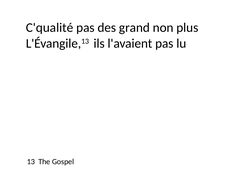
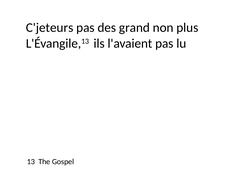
C'qualité: C'qualité -> C'jeteurs
